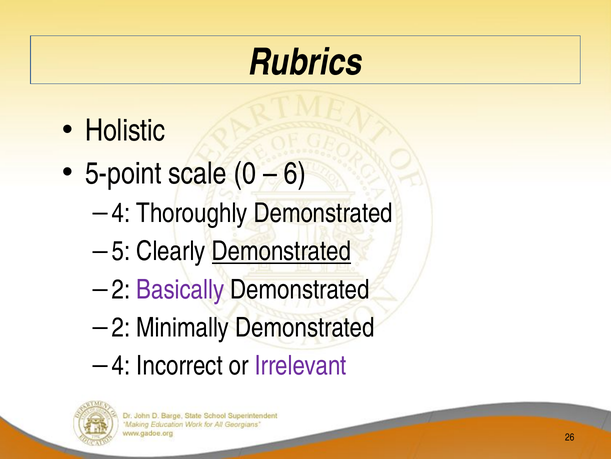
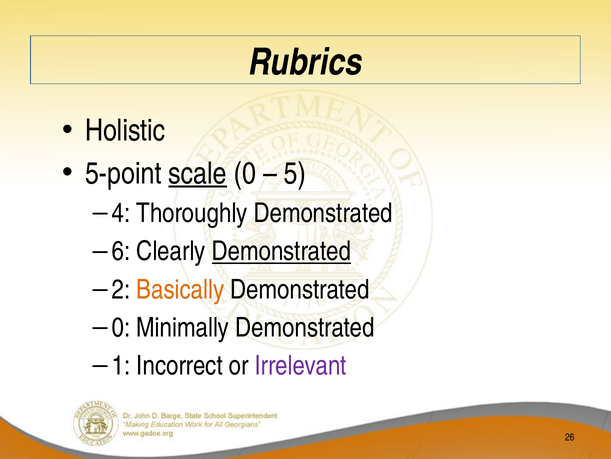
scale underline: none -> present
6: 6 -> 5
5: 5 -> 6
Basically colour: purple -> orange
2 at (121, 327): 2 -> 0
4 at (121, 365): 4 -> 1
